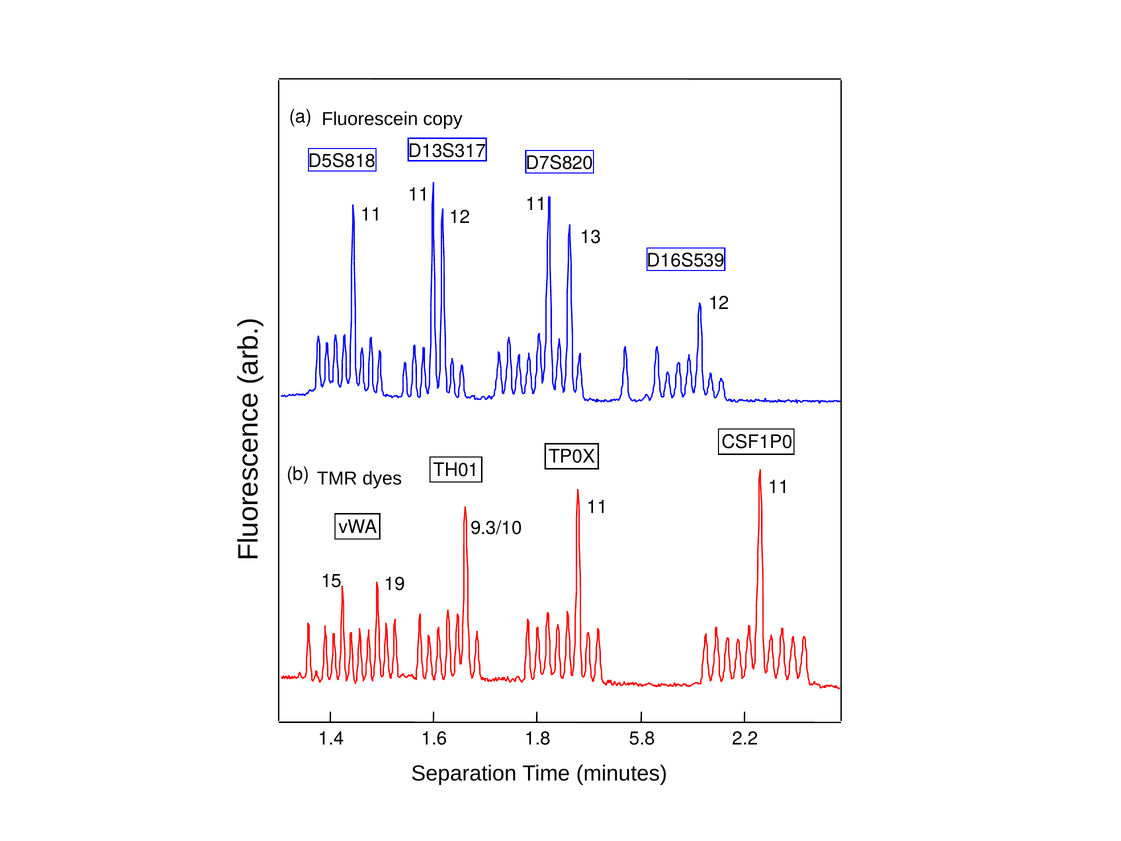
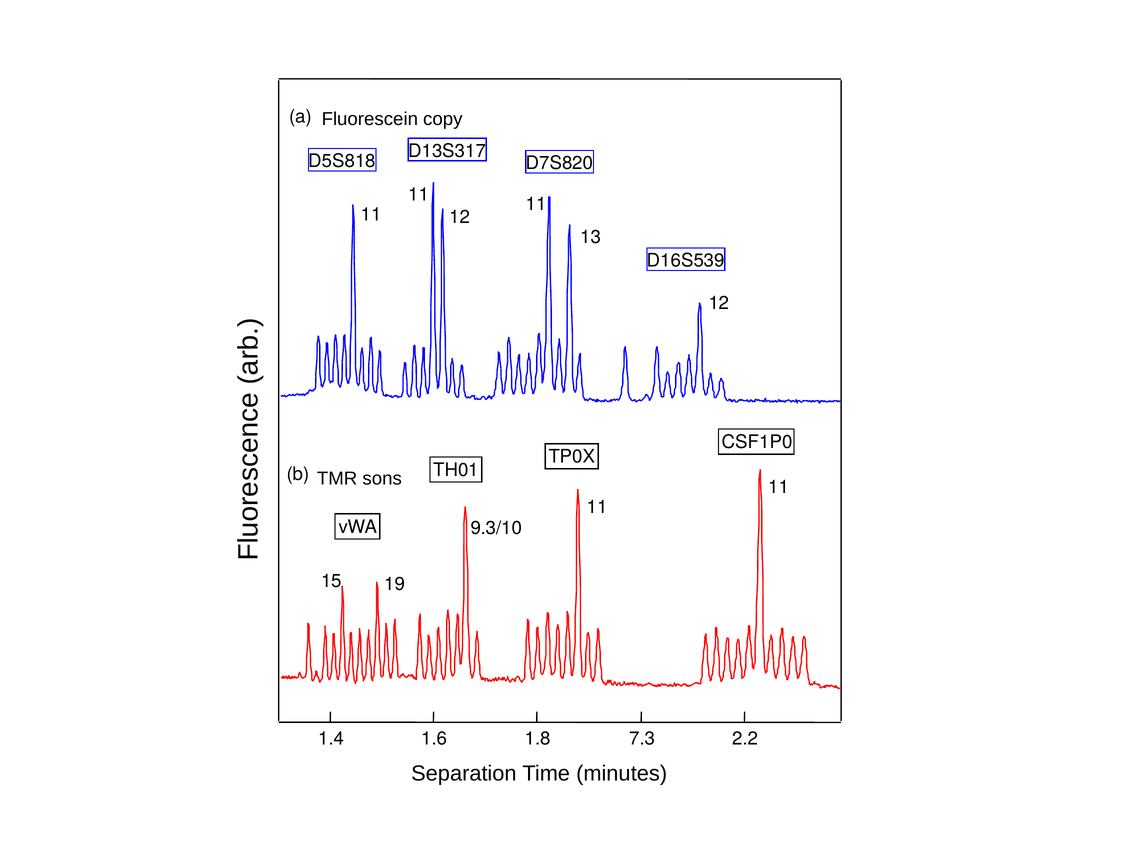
dyes: dyes -> sons
5.8: 5.8 -> 7.3
